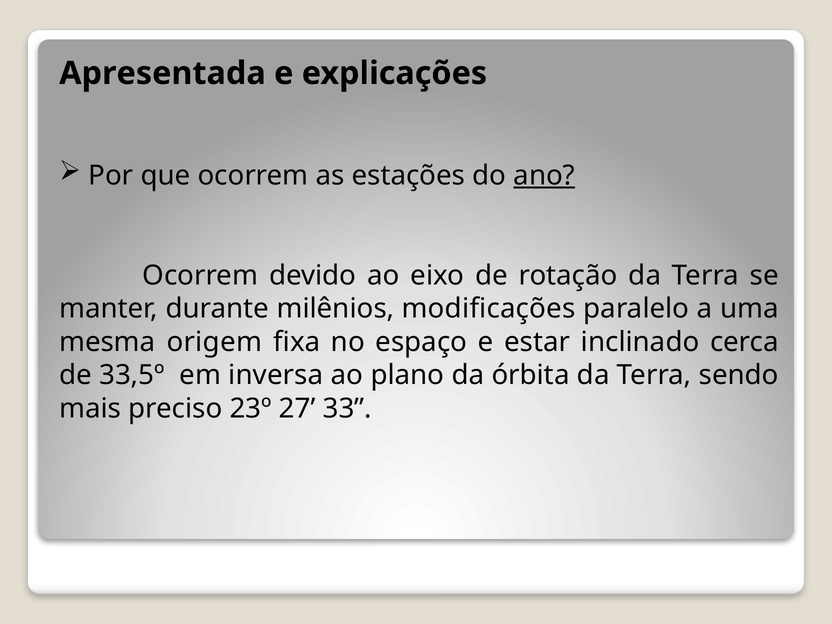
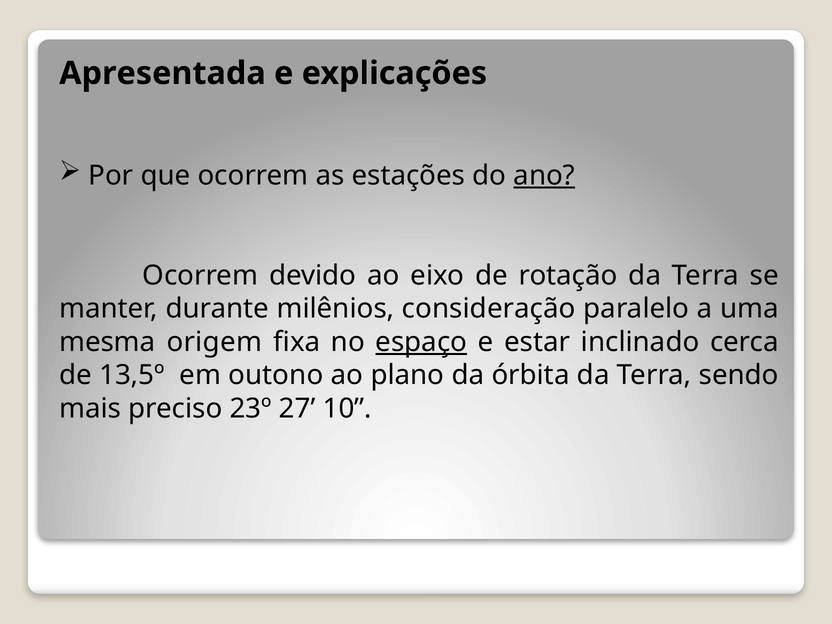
modificações: modificações -> consideração
espaço underline: none -> present
33,5º: 33,5º -> 13,5º
inversa: inversa -> outono
33: 33 -> 10
